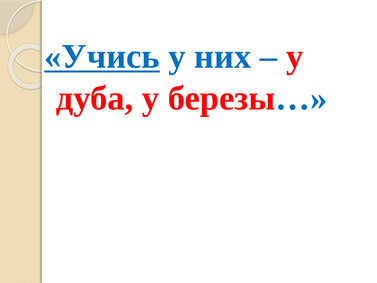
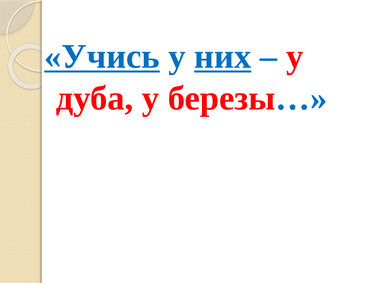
них underline: none -> present
